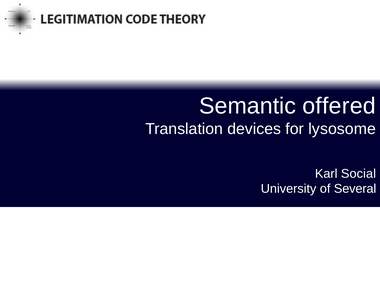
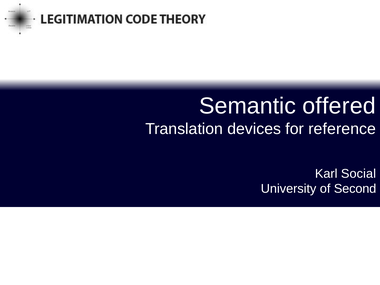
lysosome: lysosome -> reference
Several: Several -> Second
